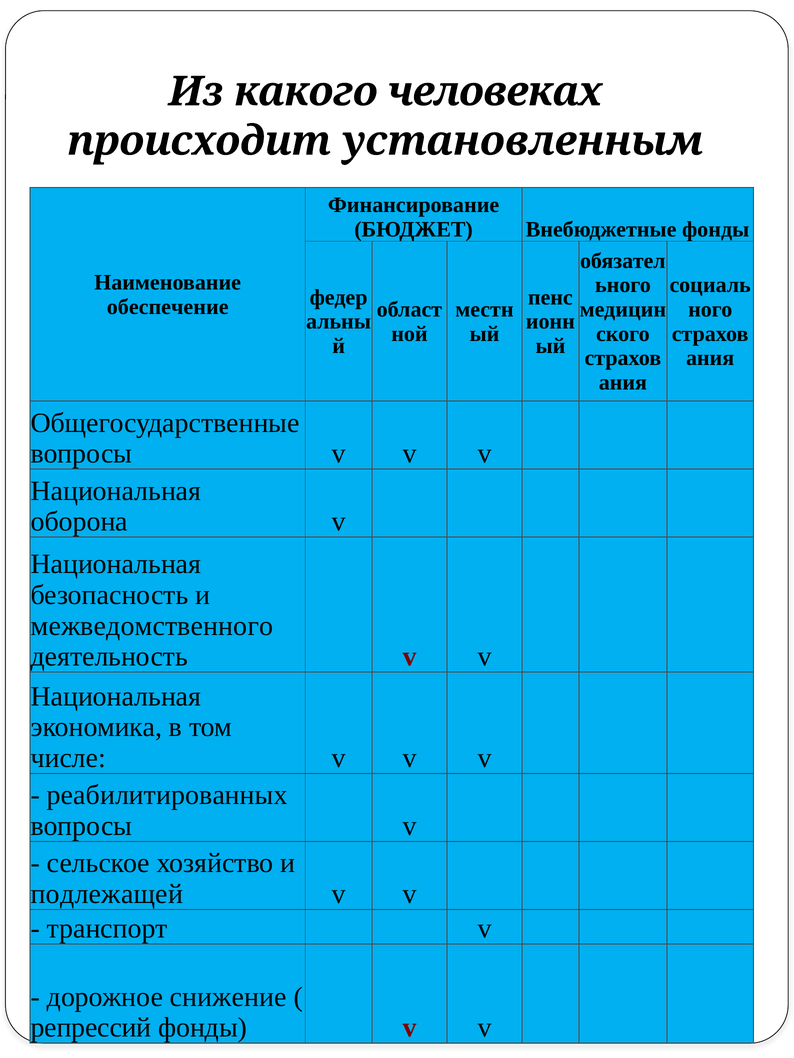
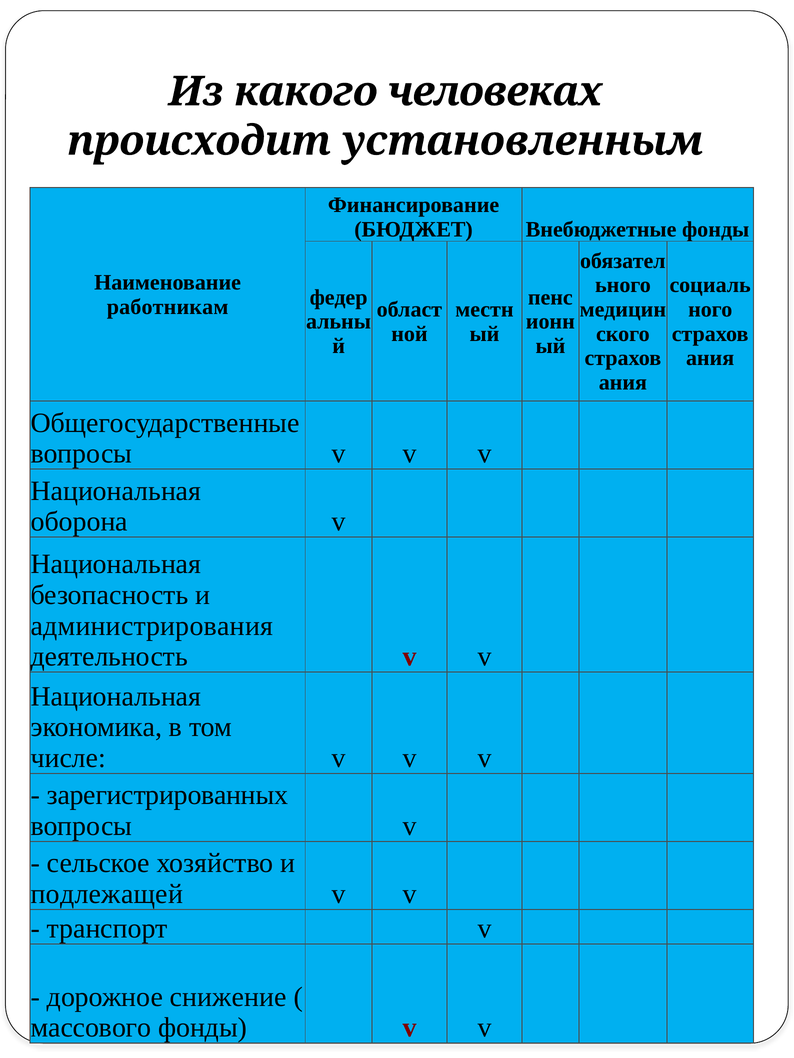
обеспечение: обеспечение -> работникам
межведомственного: межведомственного -> администрирования
реабилитированных: реабилитированных -> зарегистрированных
репрессий: репрессий -> массового
